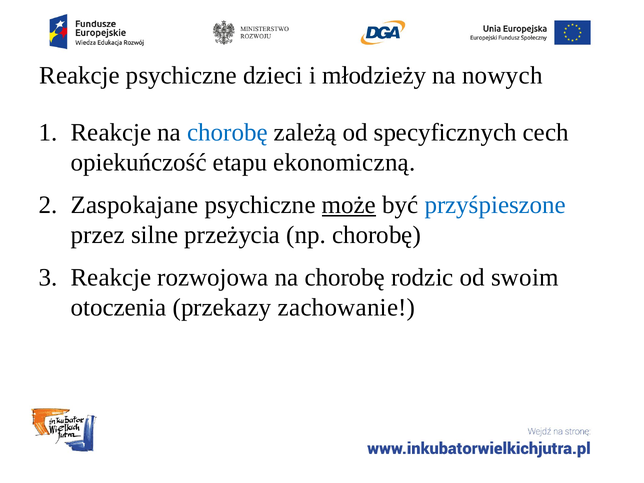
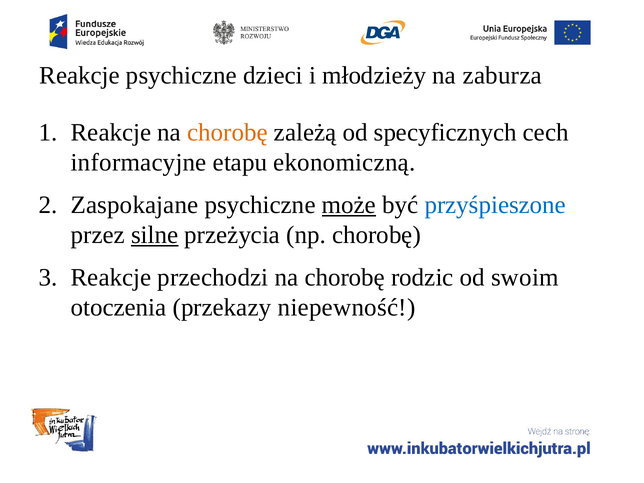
nowych: nowych -> zaburza
chorobę at (227, 133) colour: blue -> orange
opiekuńczość: opiekuńczość -> informacyjne
silne underline: none -> present
rozwojowa: rozwojowa -> przechodzi
zachowanie: zachowanie -> niepewność
